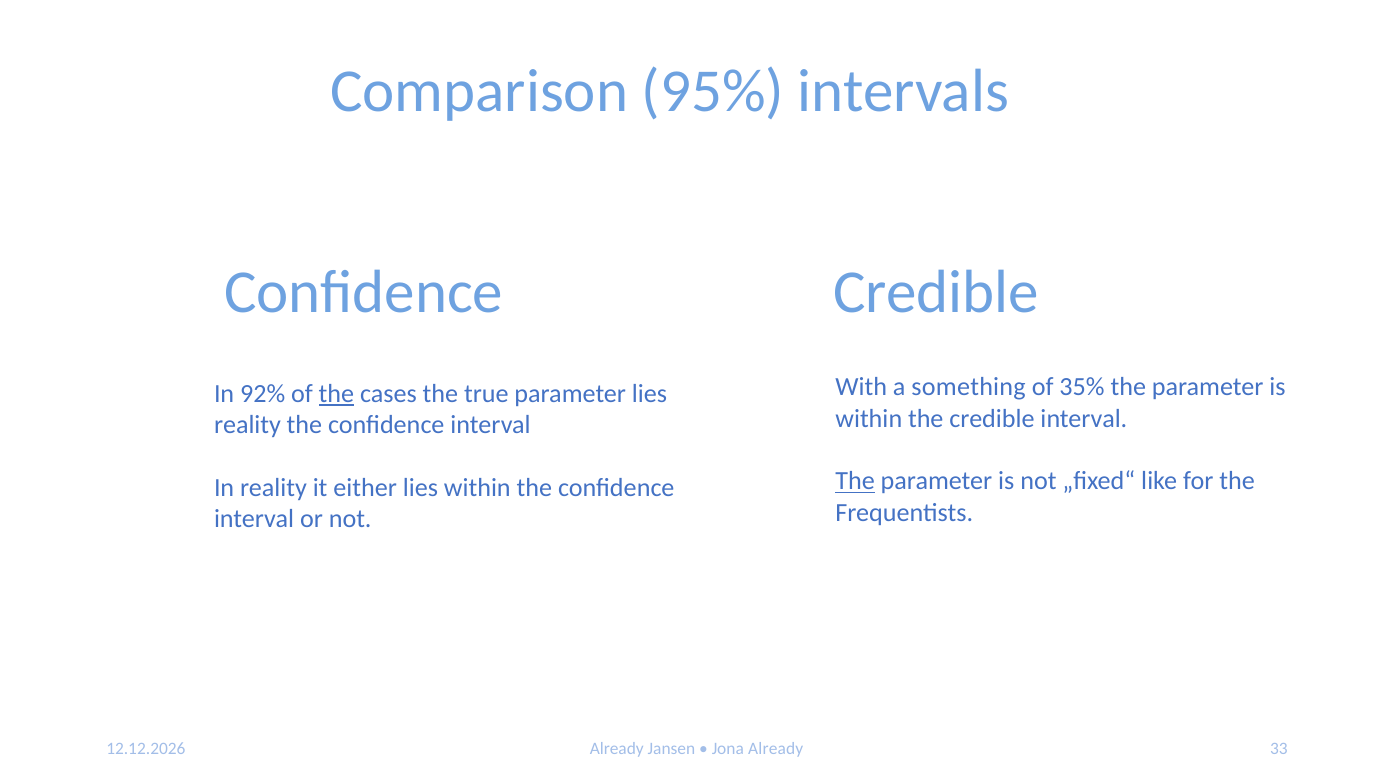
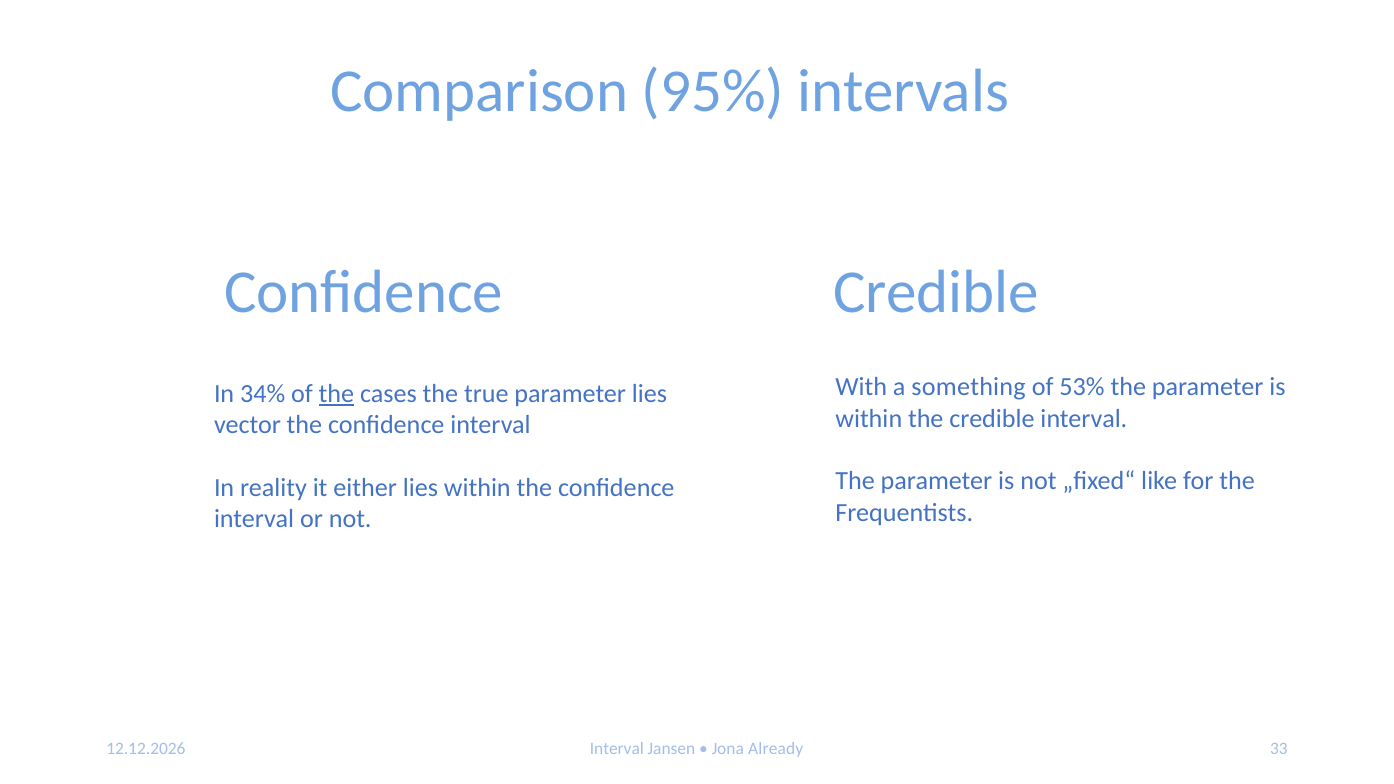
35%: 35% -> 53%
92%: 92% -> 34%
reality at (247, 425): reality -> vector
The at (855, 481) underline: present -> none
Already at (617, 749): Already -> Interval
